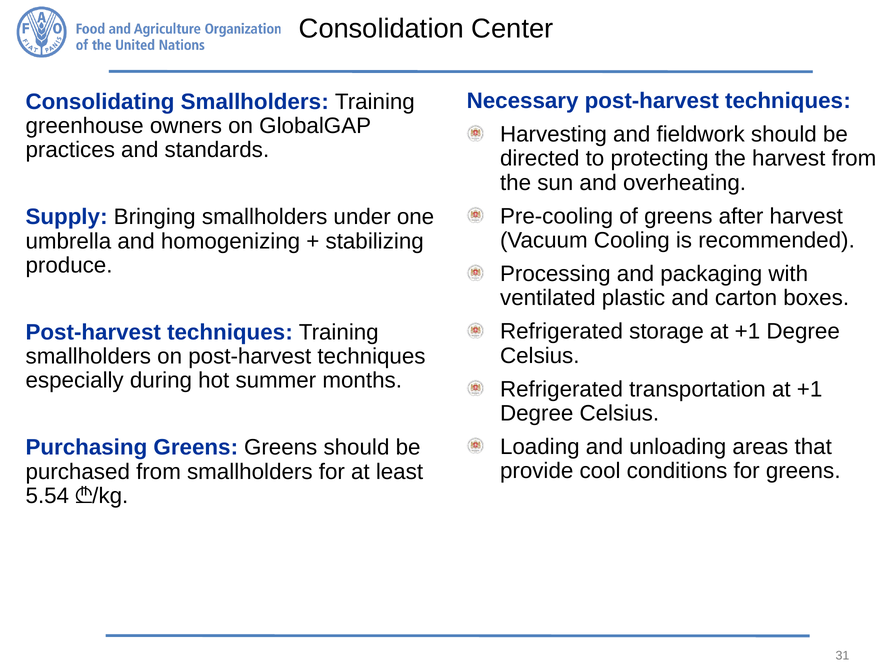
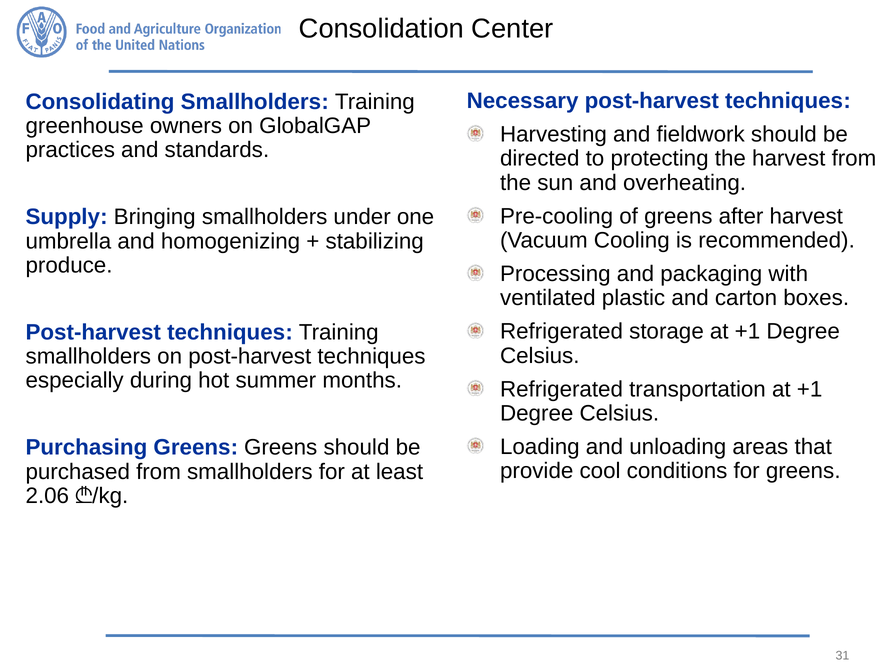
5.54: 5.54 -> 2.06
